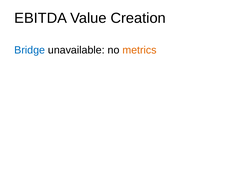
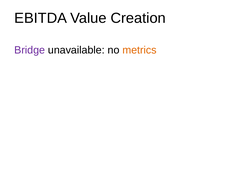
Bridge colour: blue -> purple
